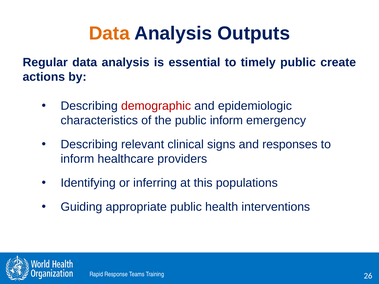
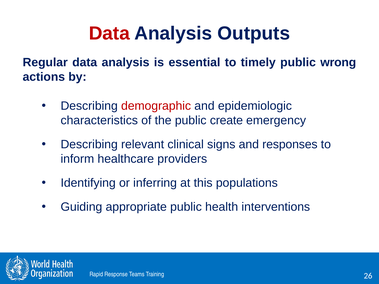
Data at (109, 33) colour: orange -> red
create: create -> wrong
public inform: inform -> create
